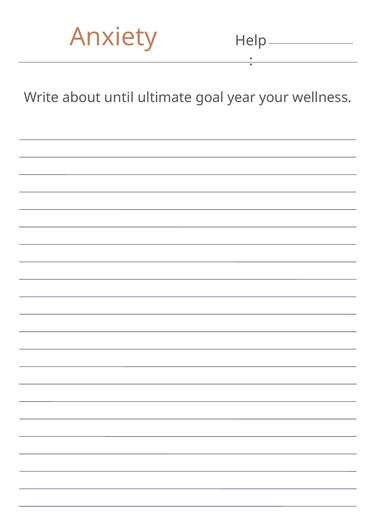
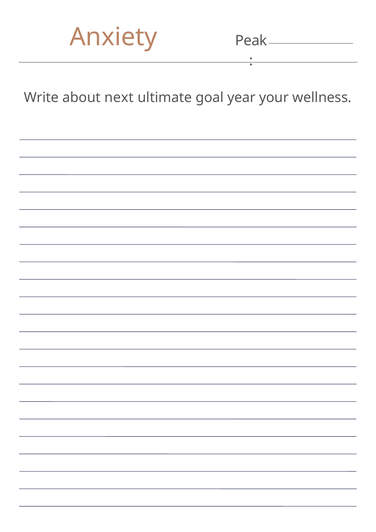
Help: Help -> Peak
until: until -> next
